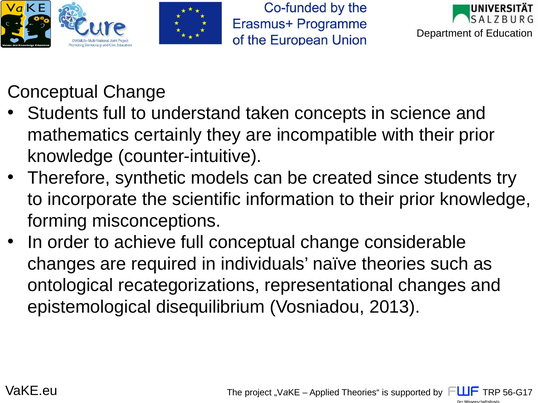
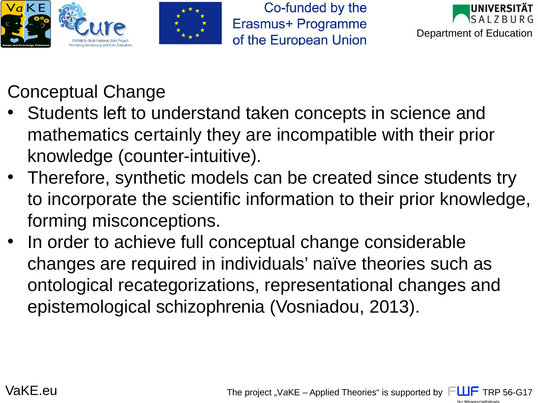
Students full: full -> left
disequilibrium: disequilibrium -> schizophrenia
